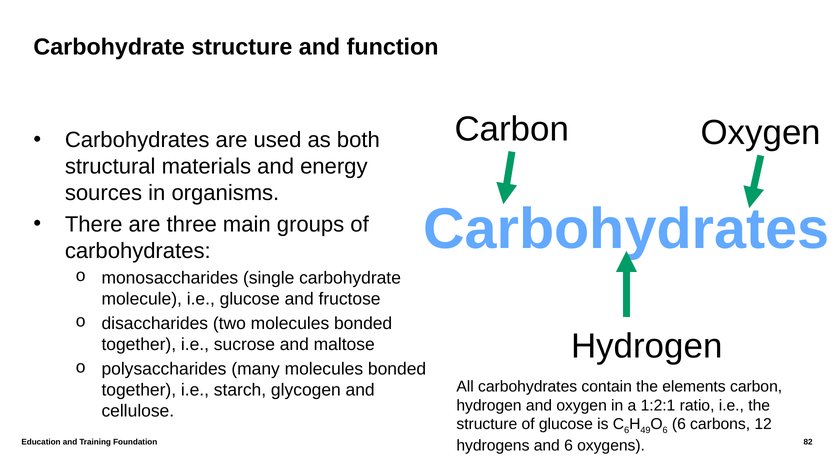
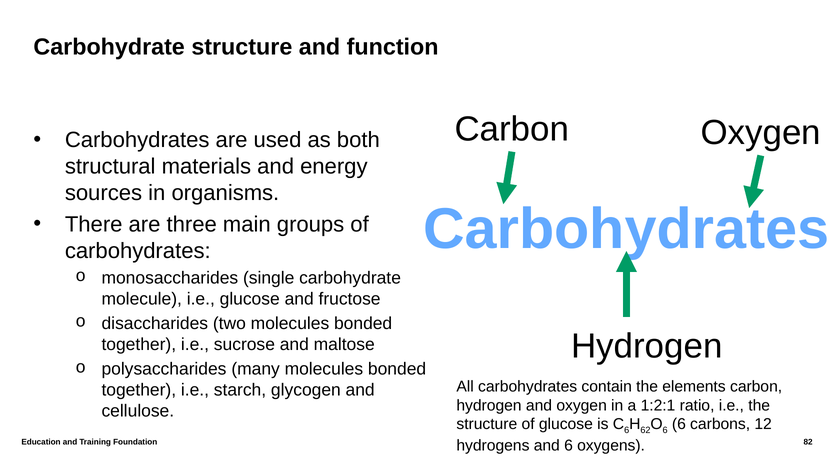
49: 49 -> 62
